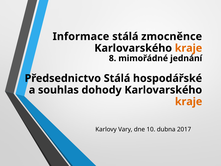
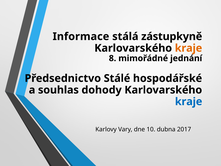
zmocněnce: zmocněnce -> zástupkyně
Předsednictvo Stálá: Stálá -> Stálé
kraje at (189, 101) colour: orange -> blue
